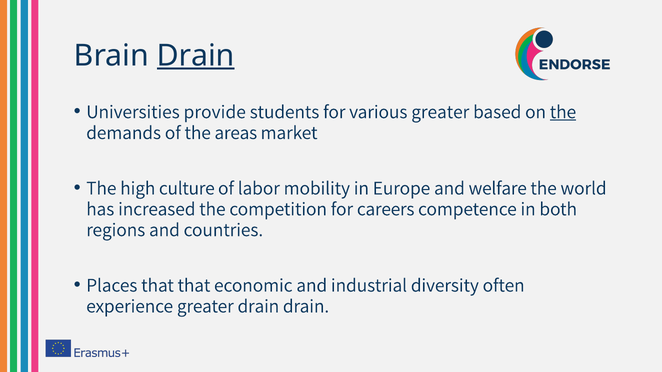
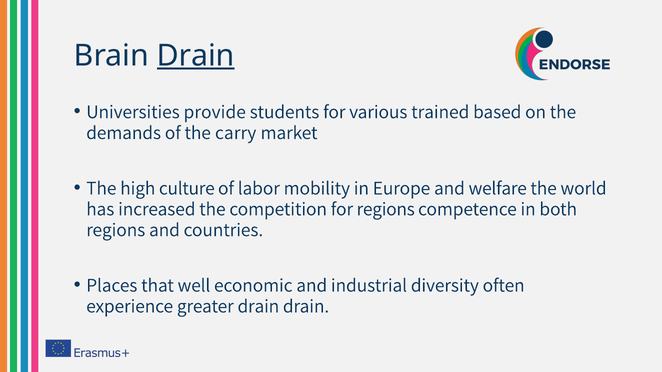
various greater: greater -> trained
the at (563, 112) underline: present -> none
areas: areas -> carry
for careers: careers -> regions
that that: that -> well
